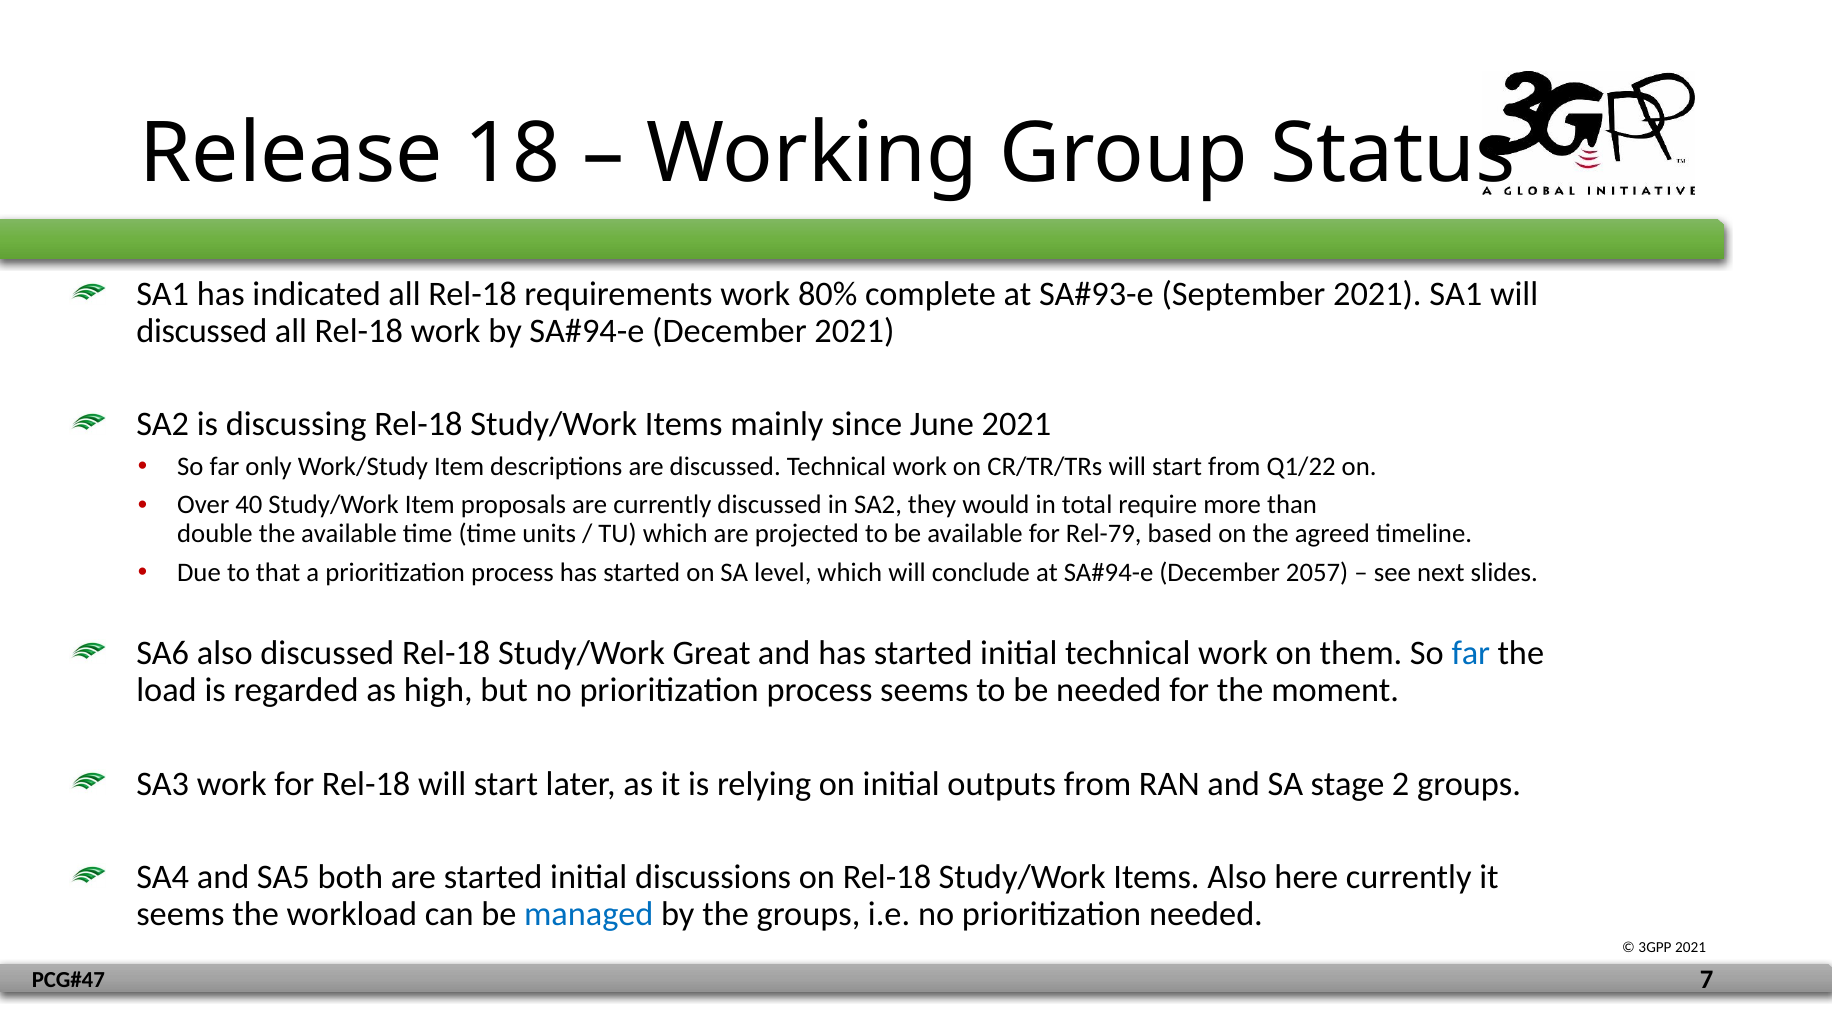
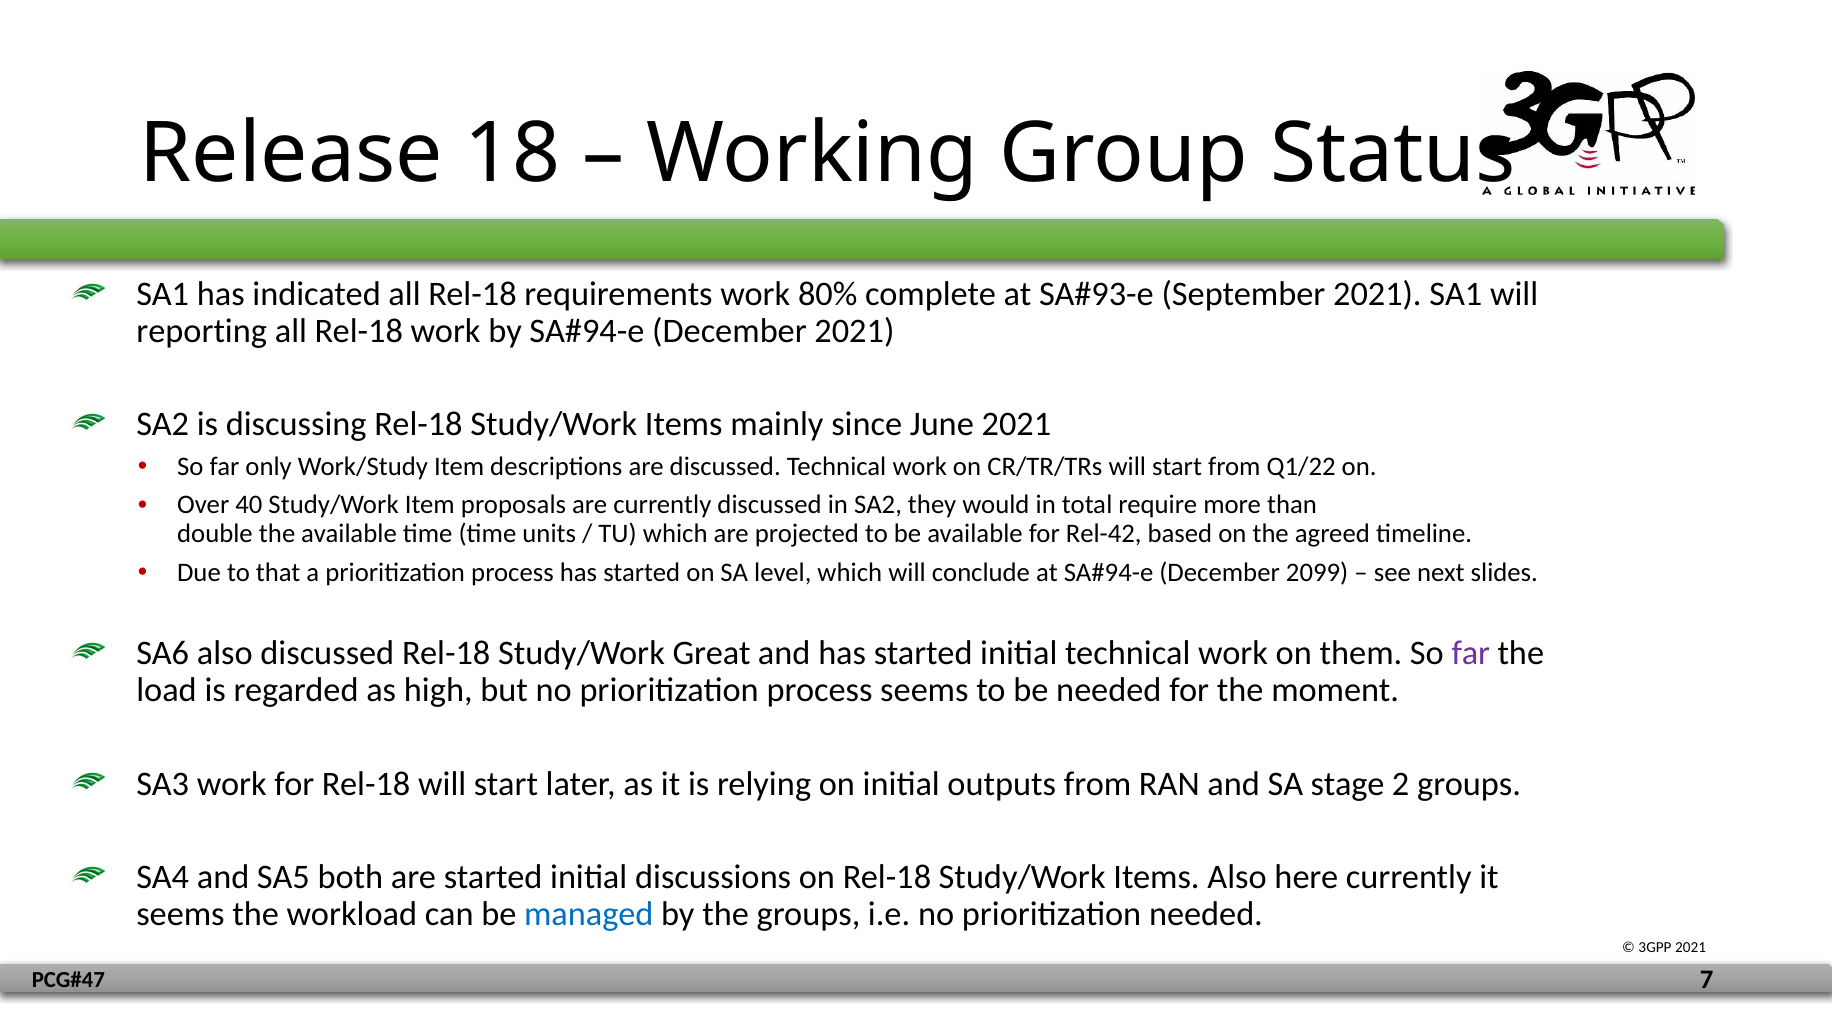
discussed at (202, 331): discussed -> reporting
Rel-79: Rel-79 -> Rel-42
2057: 2057 -> 2099
far at (1471, 653) colour: blue -> purple
